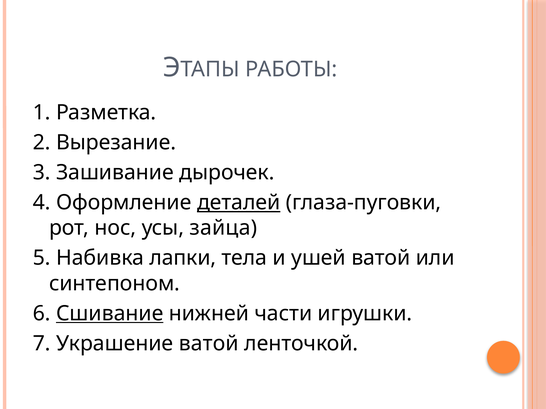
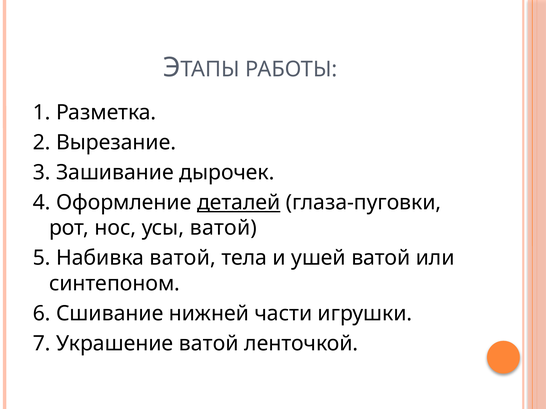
усы зайца: зайца -> ватой
Набивка лапки: лапки -> ватой
Сшивание underline: present -> none
